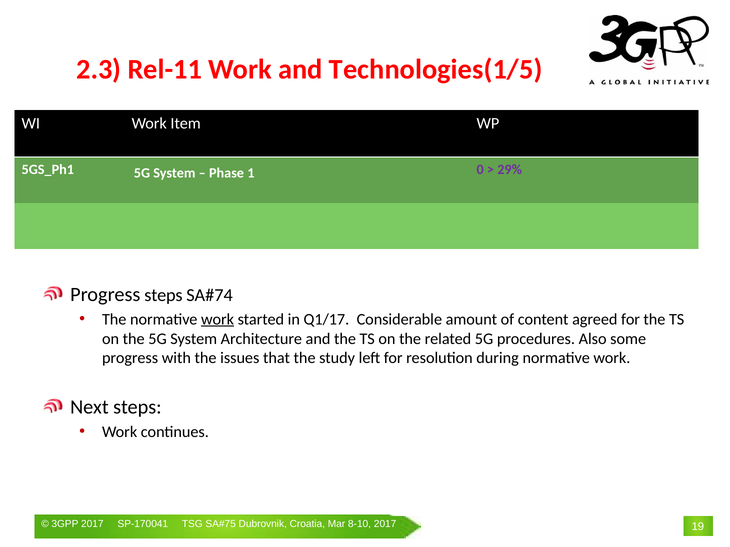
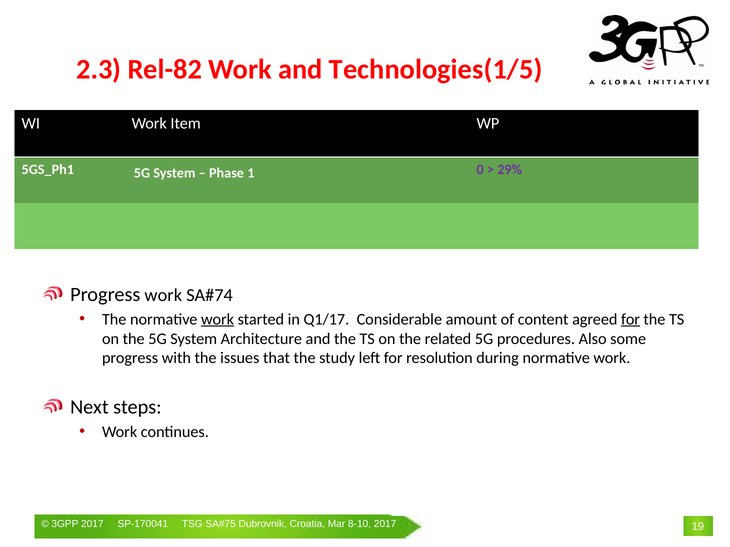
Rel-11: Rel-11 -> Rel-82
Progress steps: steps -> work
for at (631, 320) underline: none -> present
